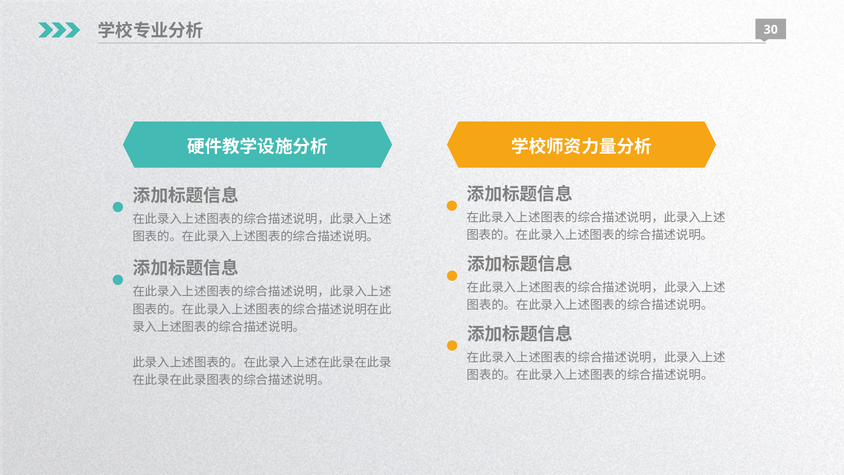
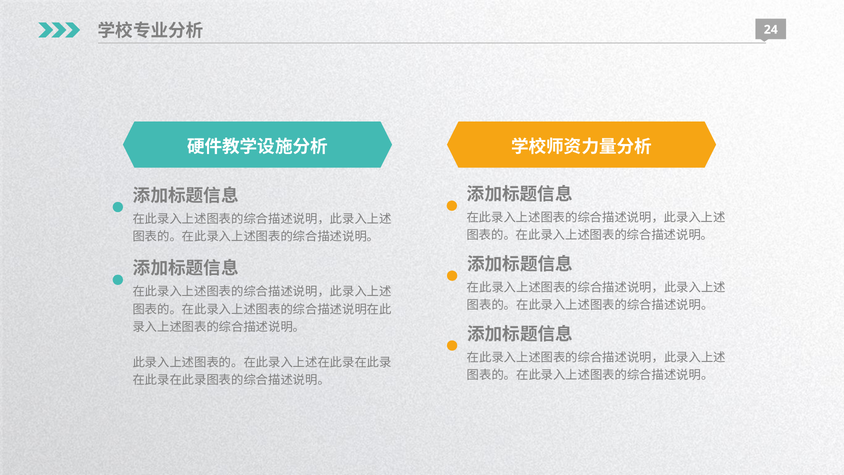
30: 30 -> 24
